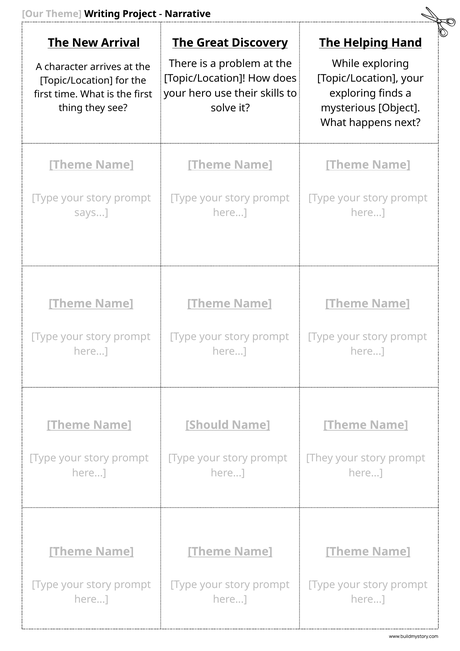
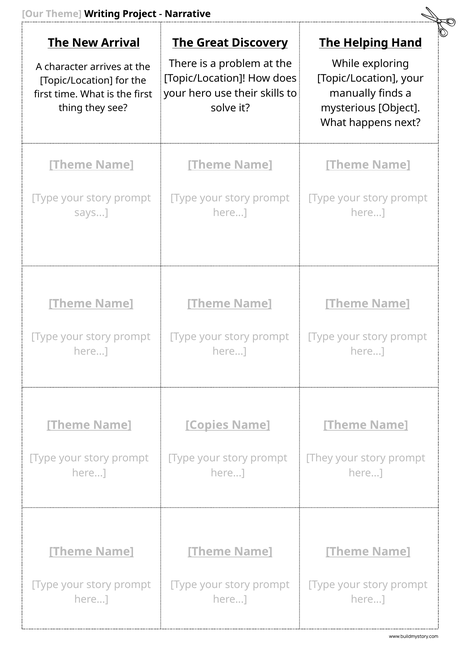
exploring at (353, 93): exploring -> manually
Should: Should -> Copies
